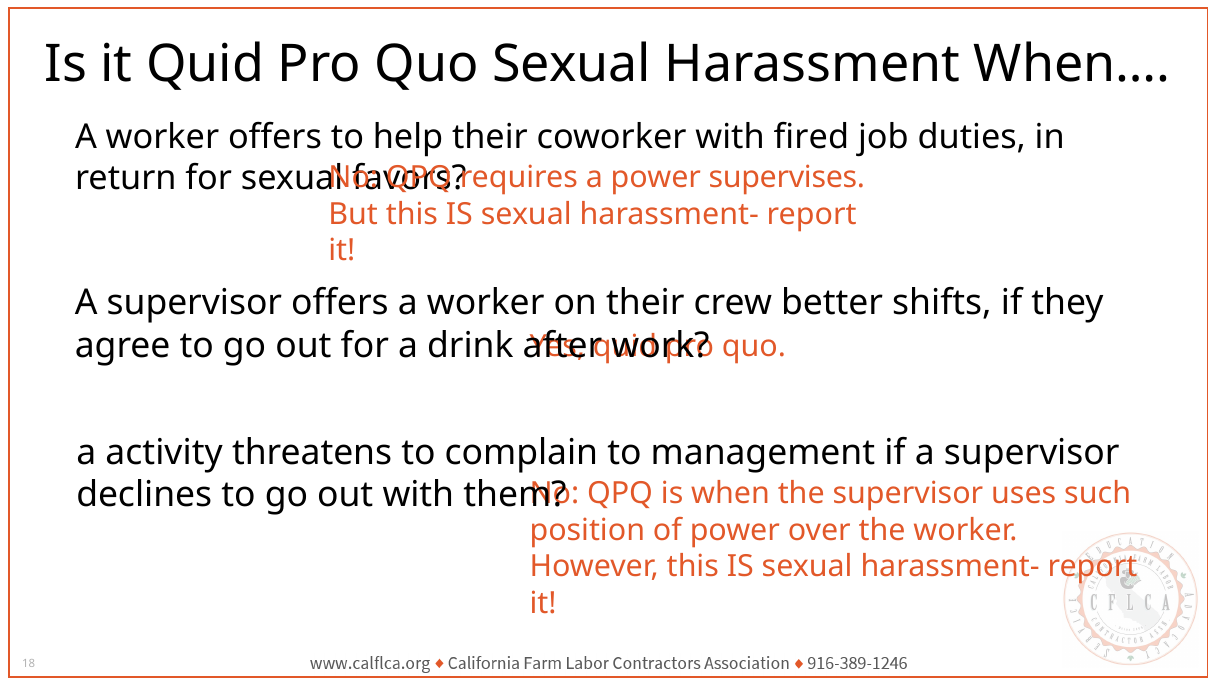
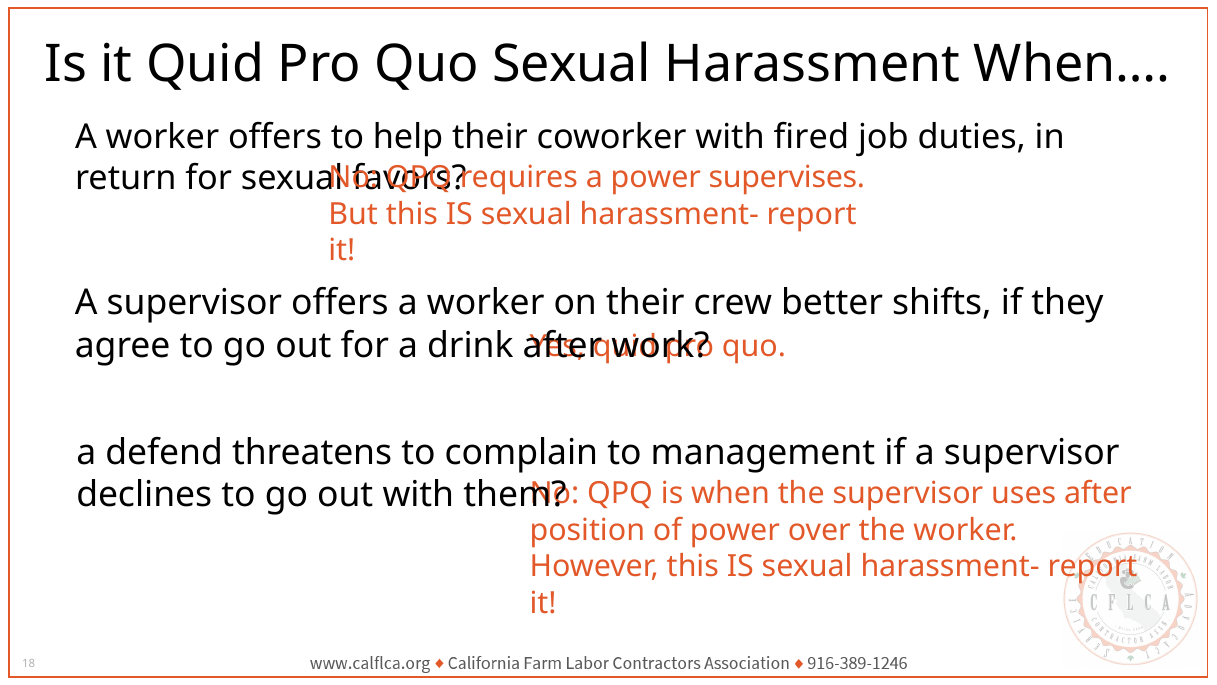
activity: activity -> defend
uses such: such -> after
